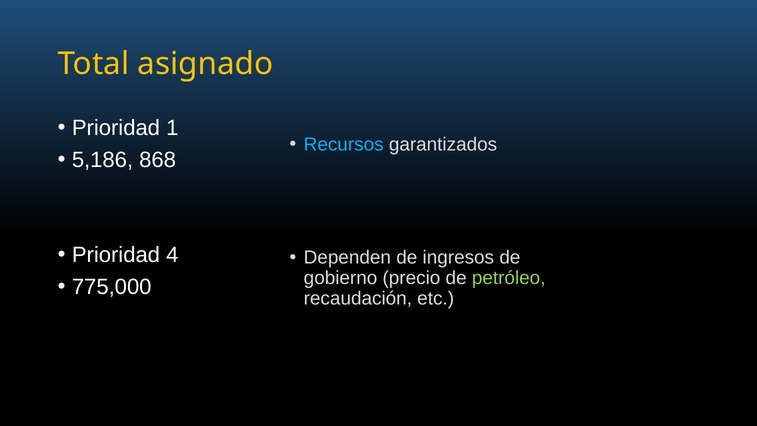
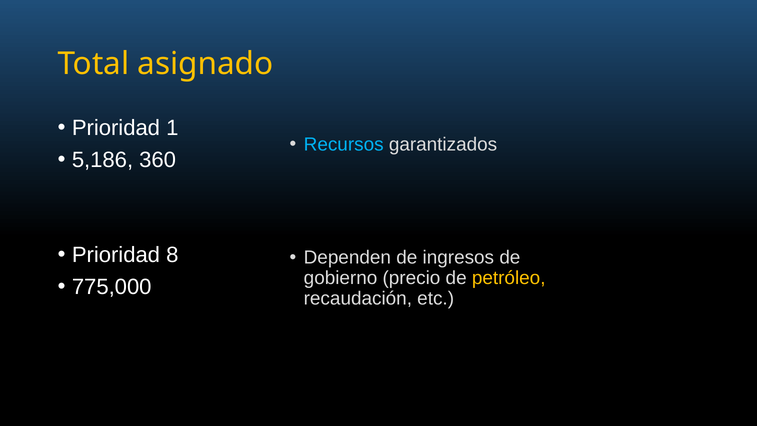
868: 868 -> 360
4: 4 -> 8
petróleo colour: light green -> yellow
